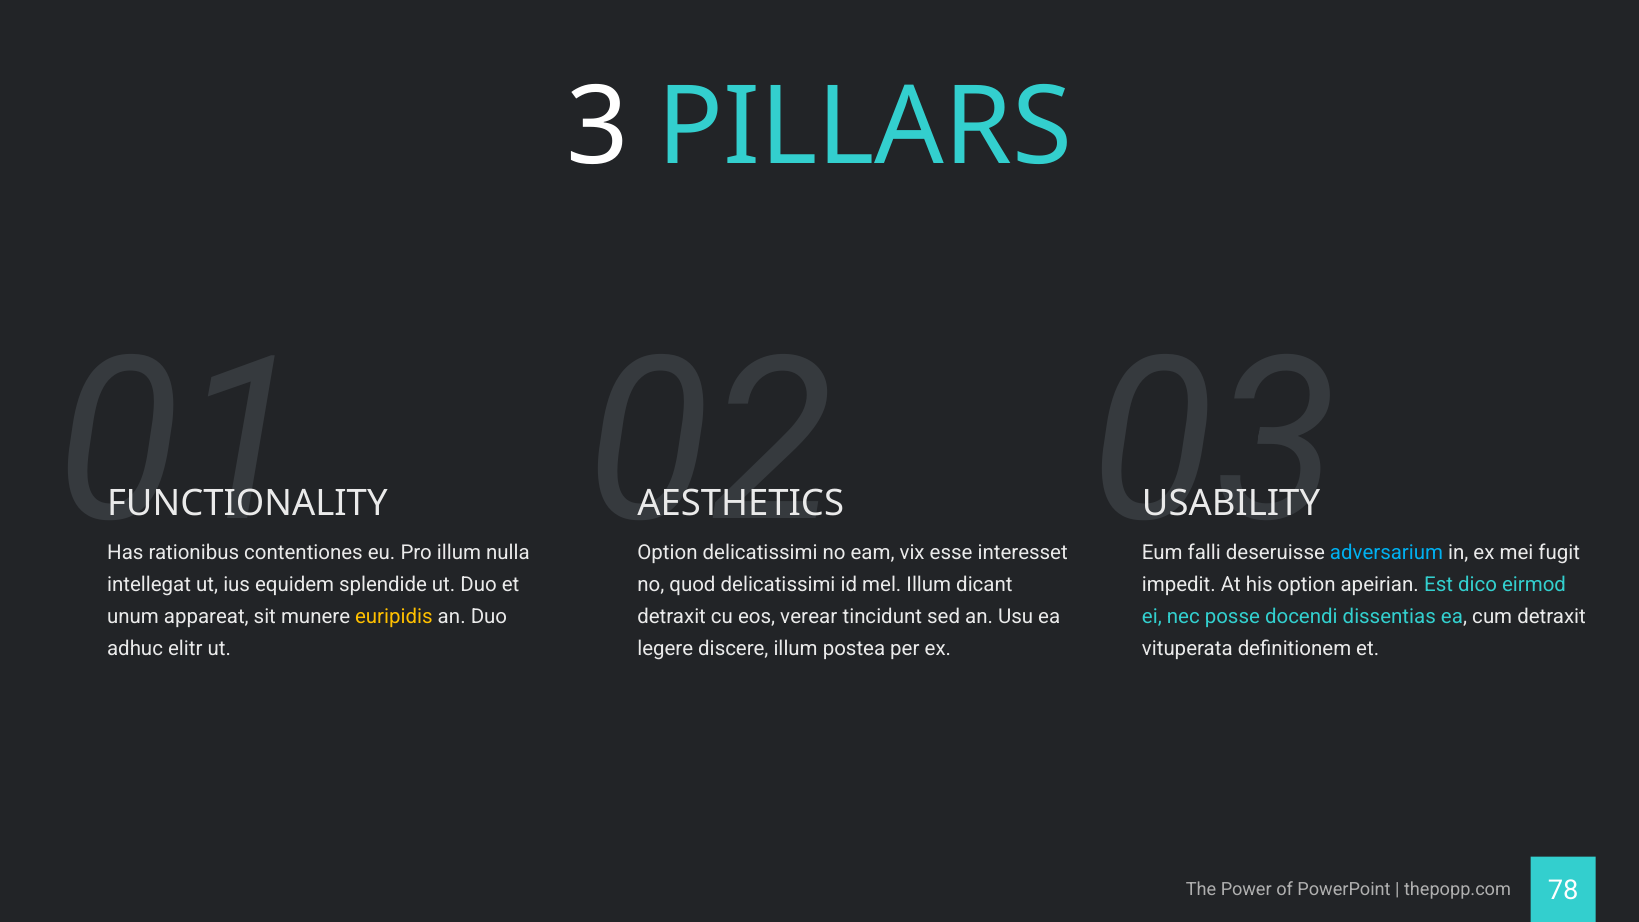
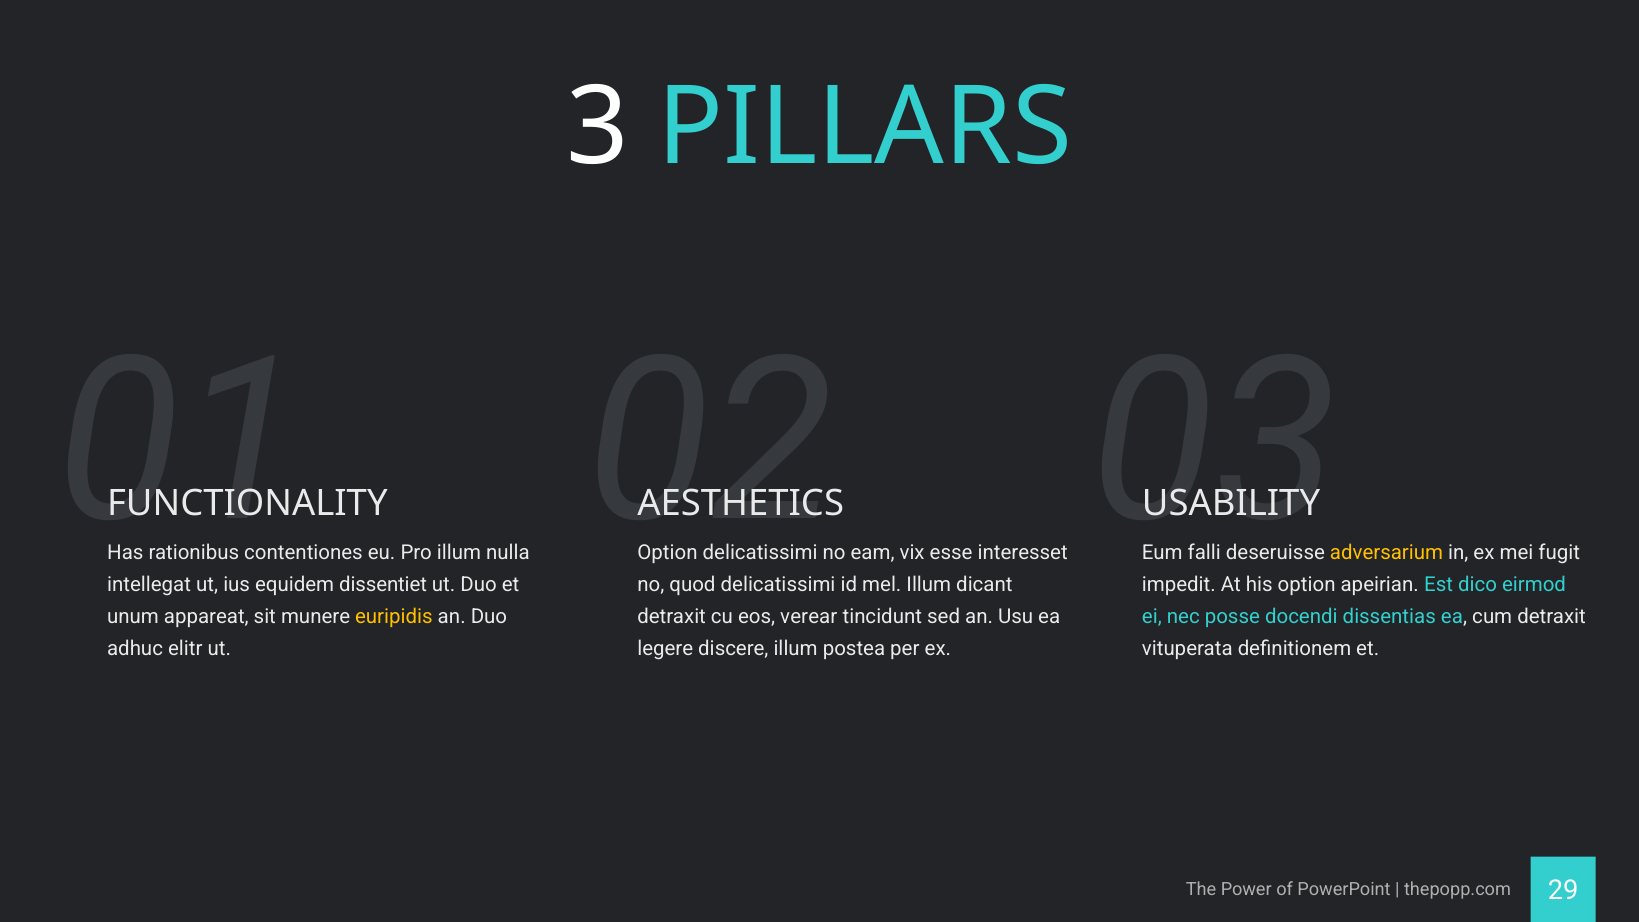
adversarium colour: light blue -> yellow
splendide: splendide -> dissentiet
78: 78 -> 29
